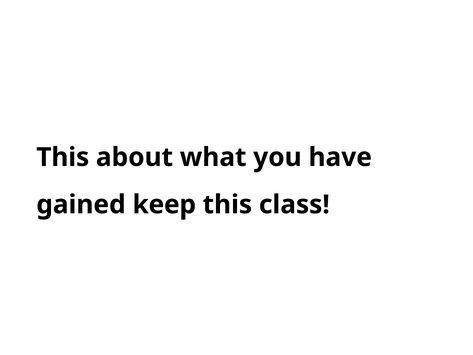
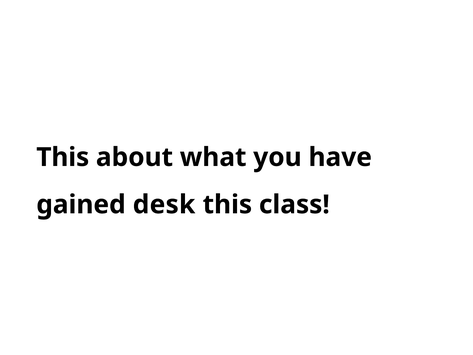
keep: keep -> desk
